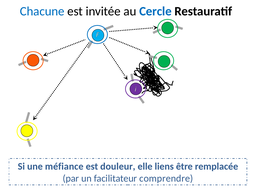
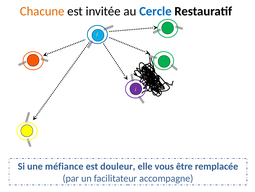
Chacune colour: blue -> orange
liens: liens -> vous
comprendre: comprendre -> accompagne
